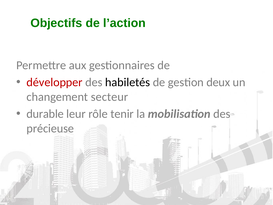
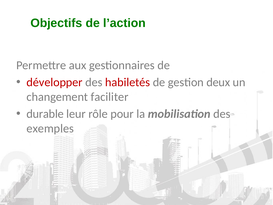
habiletés colour: black -> red
secteur: secteur -> faciliter
tenir: tenir -> pour
précieuse: précieuse -> exemples
